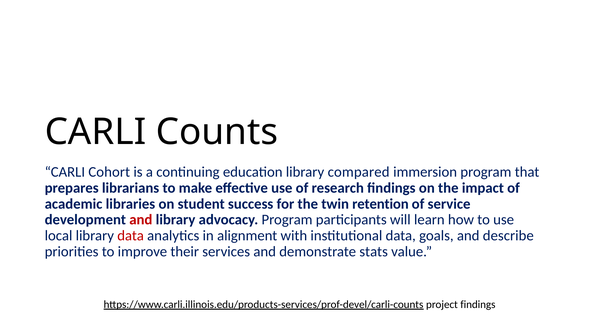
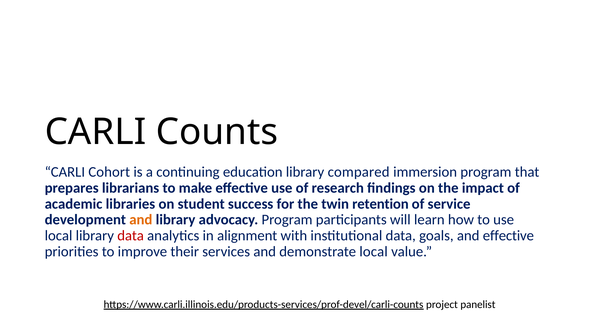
and at (141, 220) colour: red -> orange
and describe: describe -> effective
demonstrate stats: stats -> local
project findings: findings -> panelist
